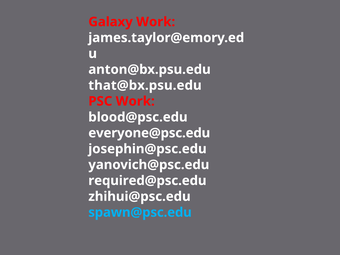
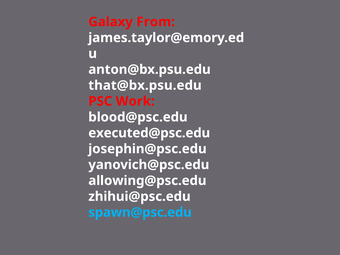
Galaxy Work: Work -> From
everyone@psc.edu: everyone@psc.edu -> executed@psc.edu
required@psc.edu: required@psc.edu -> allowing@psc.edu
